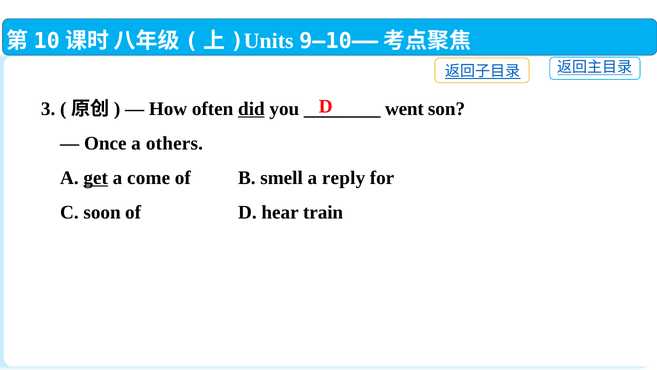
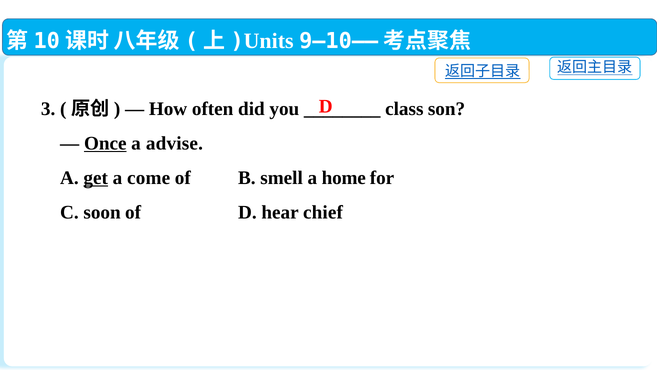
did underline: present -> none
went: went -> class
Once underline: none -> present
others: others -> advise
reply: reply -> home
train: train -> chief
